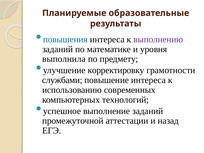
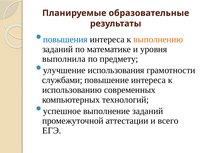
выполнению colour: purple -> orange
корректировку: корректировку -> использования
назад: назад -> всего
